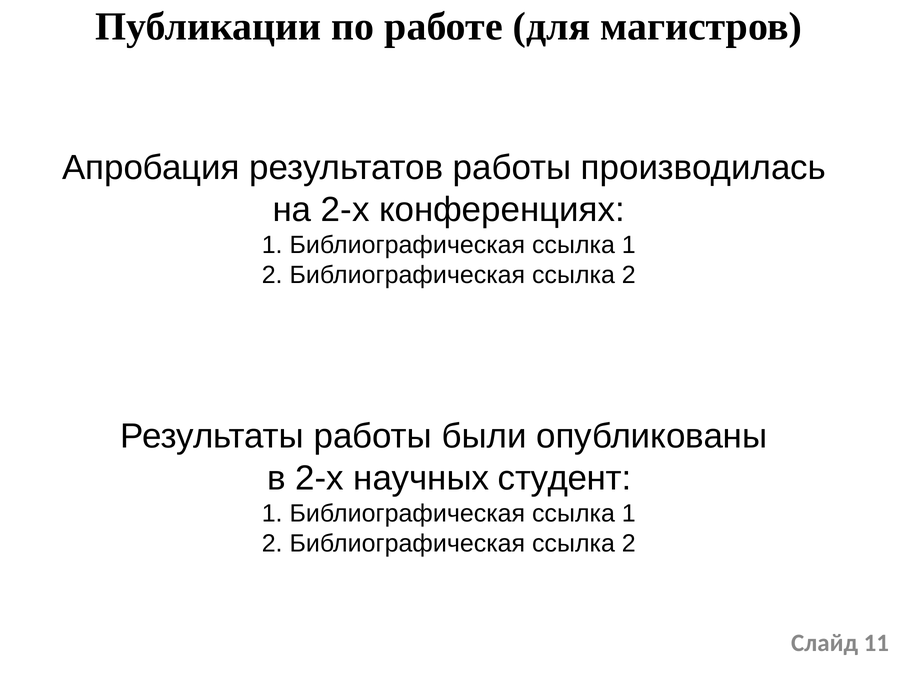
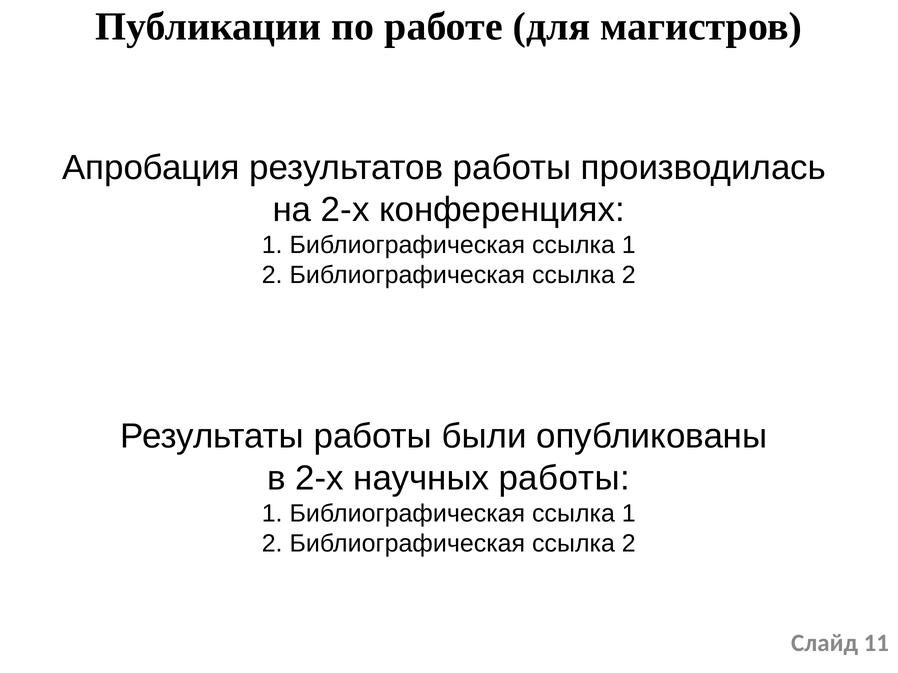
научных студент: студент -> работы
